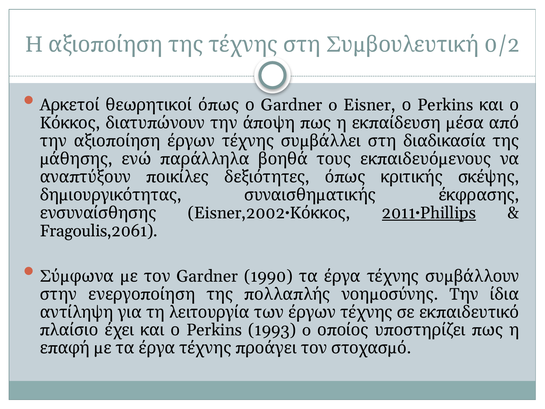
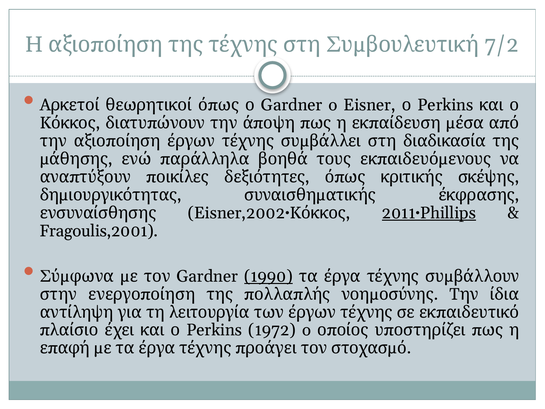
0/2: 0/2 -> 7/2
Fragoulis,2061: Fragoulis,2061 -> Fragoulis,2001
1990 underline: none -> present
1993: 1993 -> 1972
